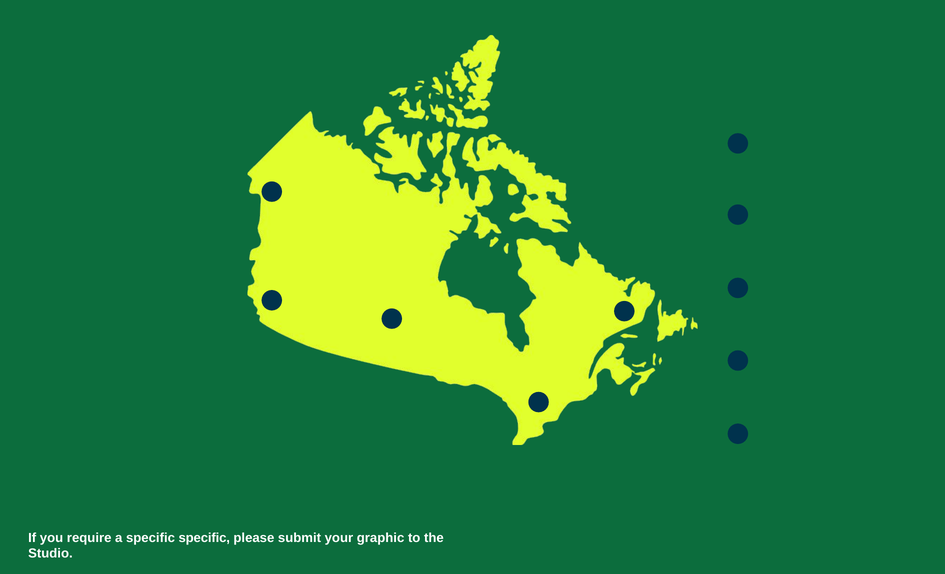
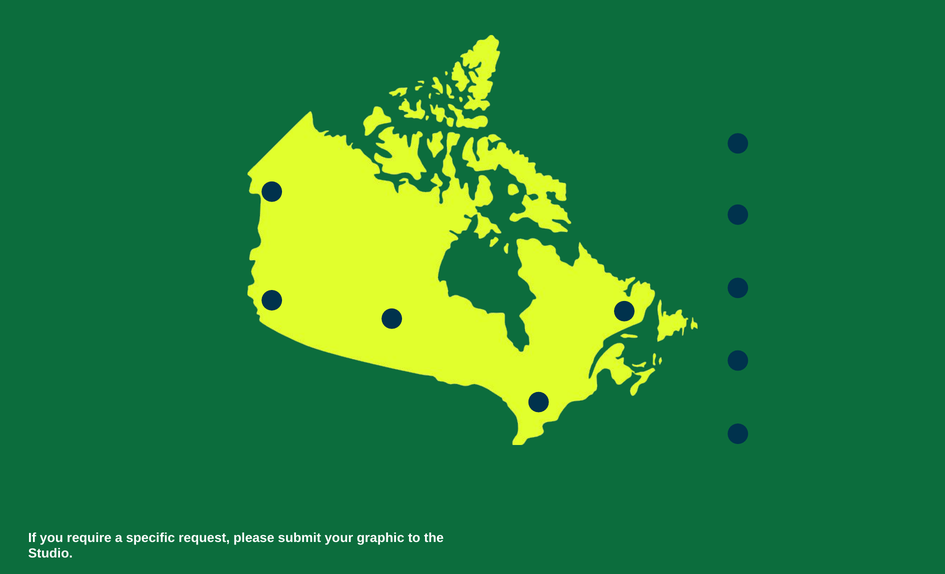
specific specific: specific -> request
